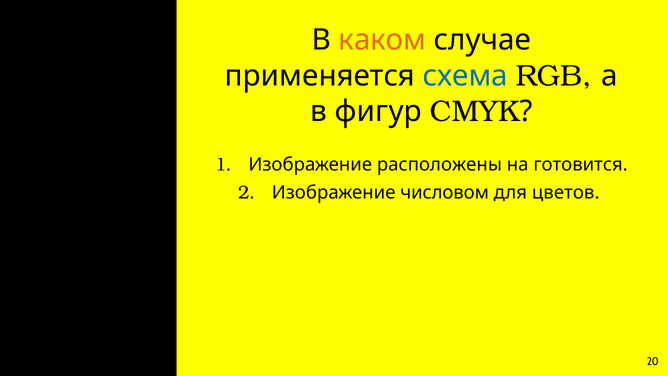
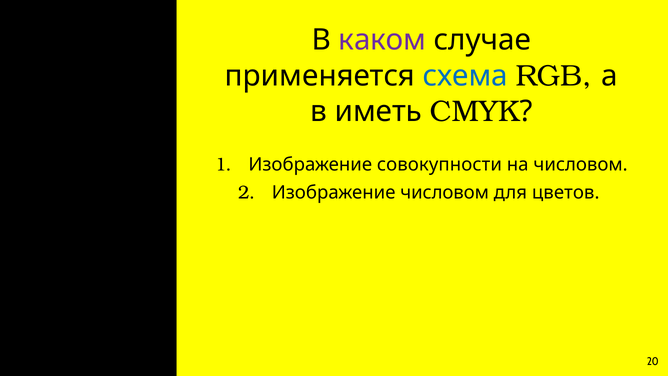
каком colour: orange -> purple
фигур: фигур -> иметь
расположены: расположены -> совокупности
на готовится: готовится -> числовом
